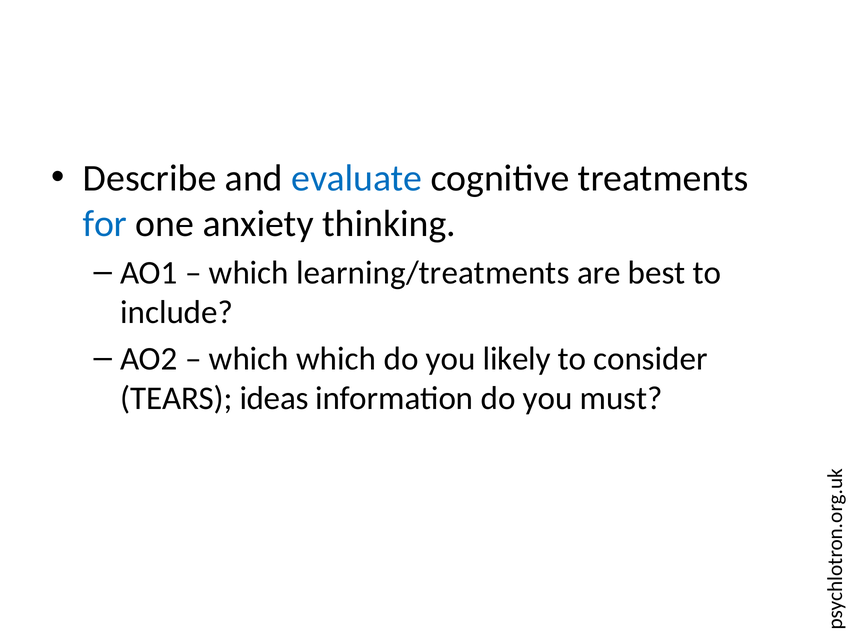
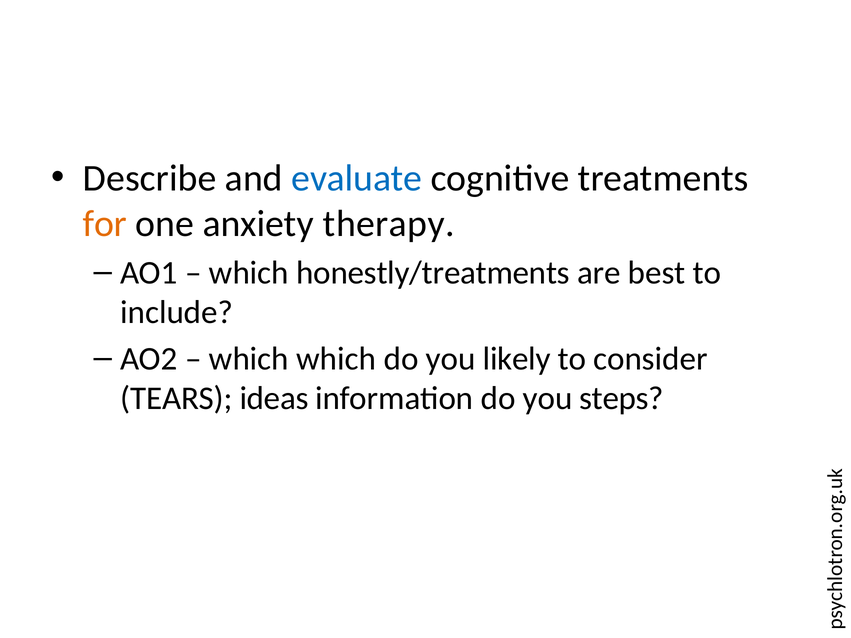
for colour: blue -> orange
thinking: thinking -> therapy
learning/treatments: learning/treatments -> honestly/treatments
must: must -> steps
